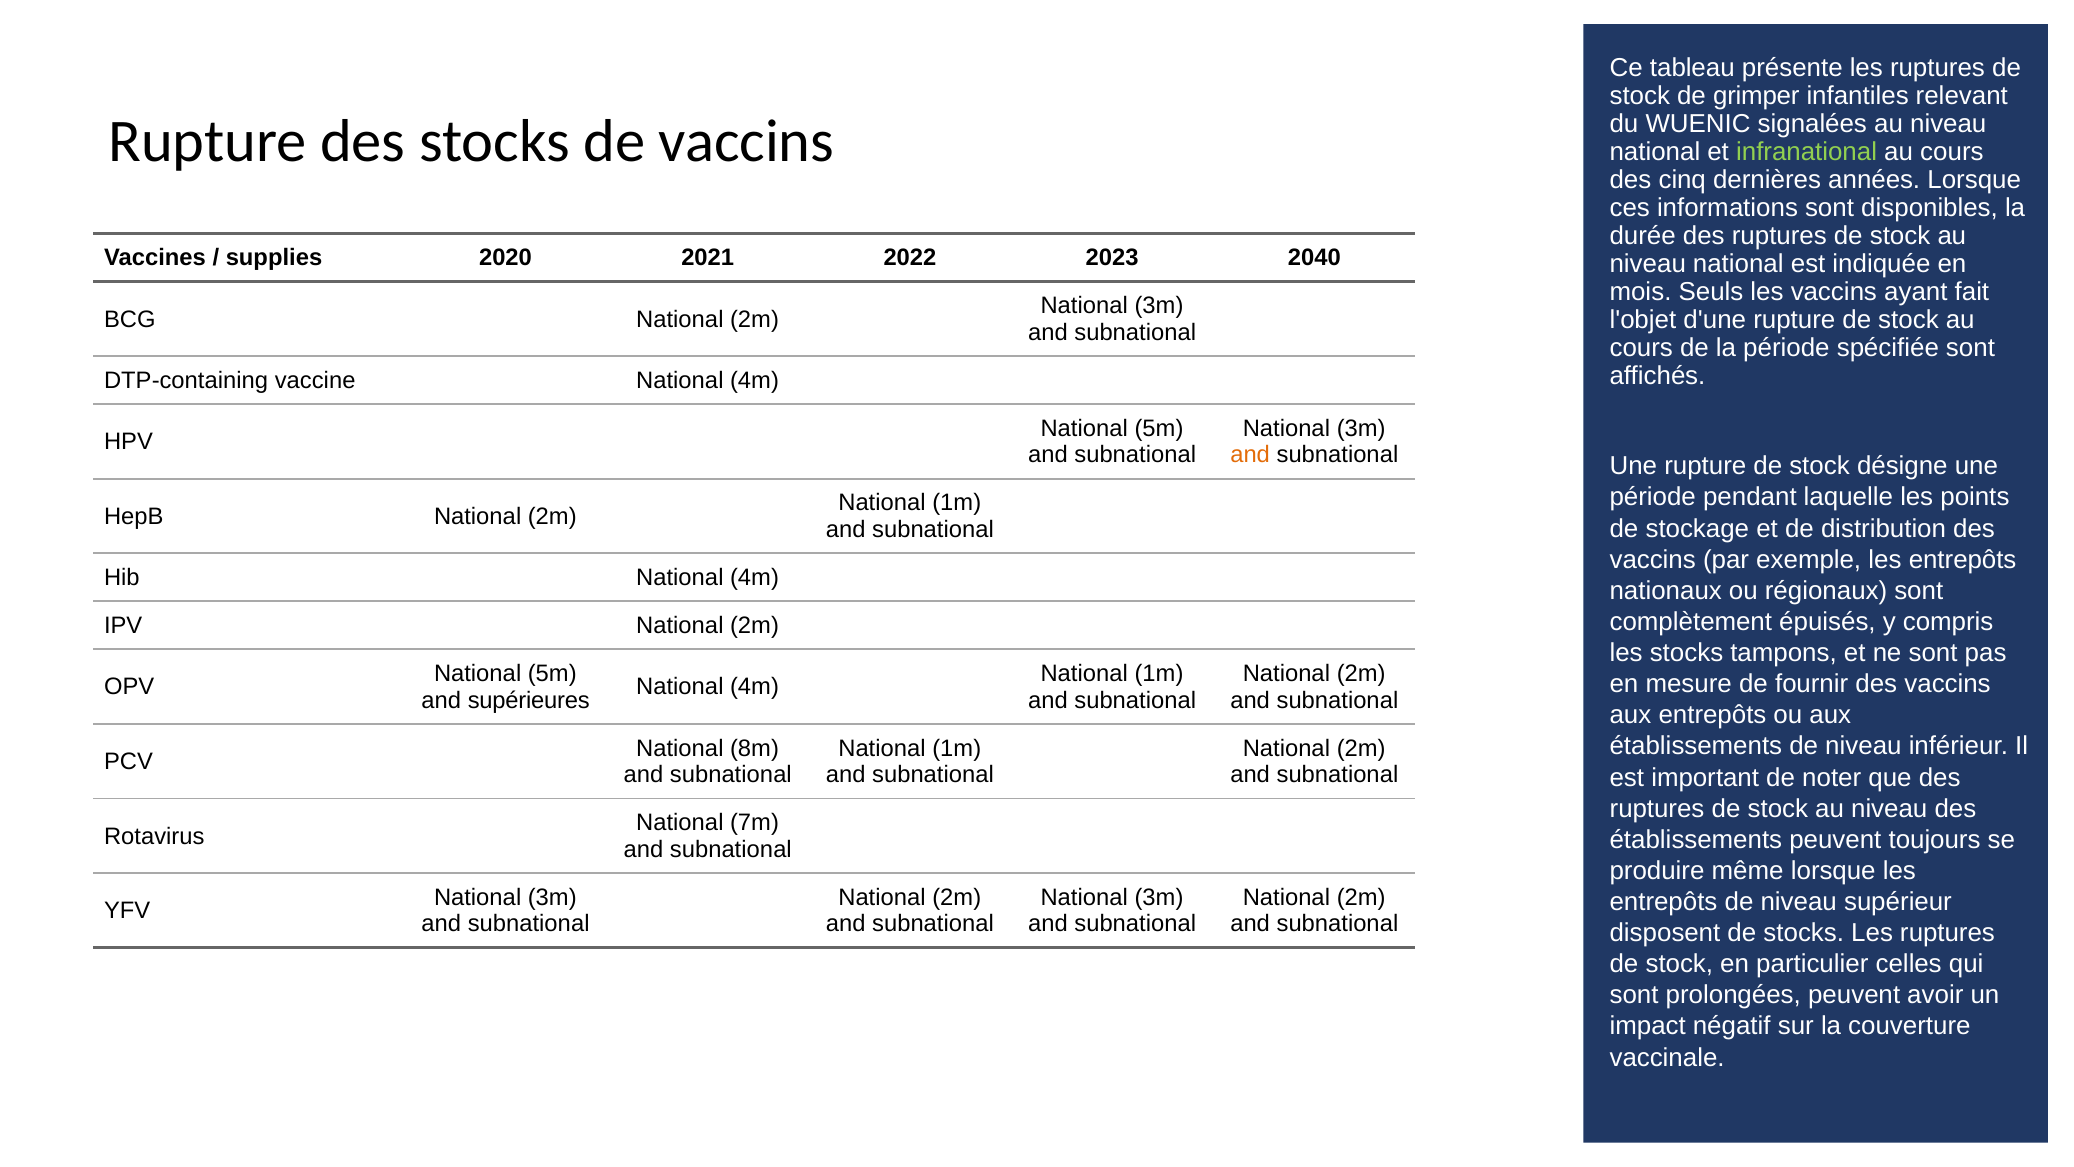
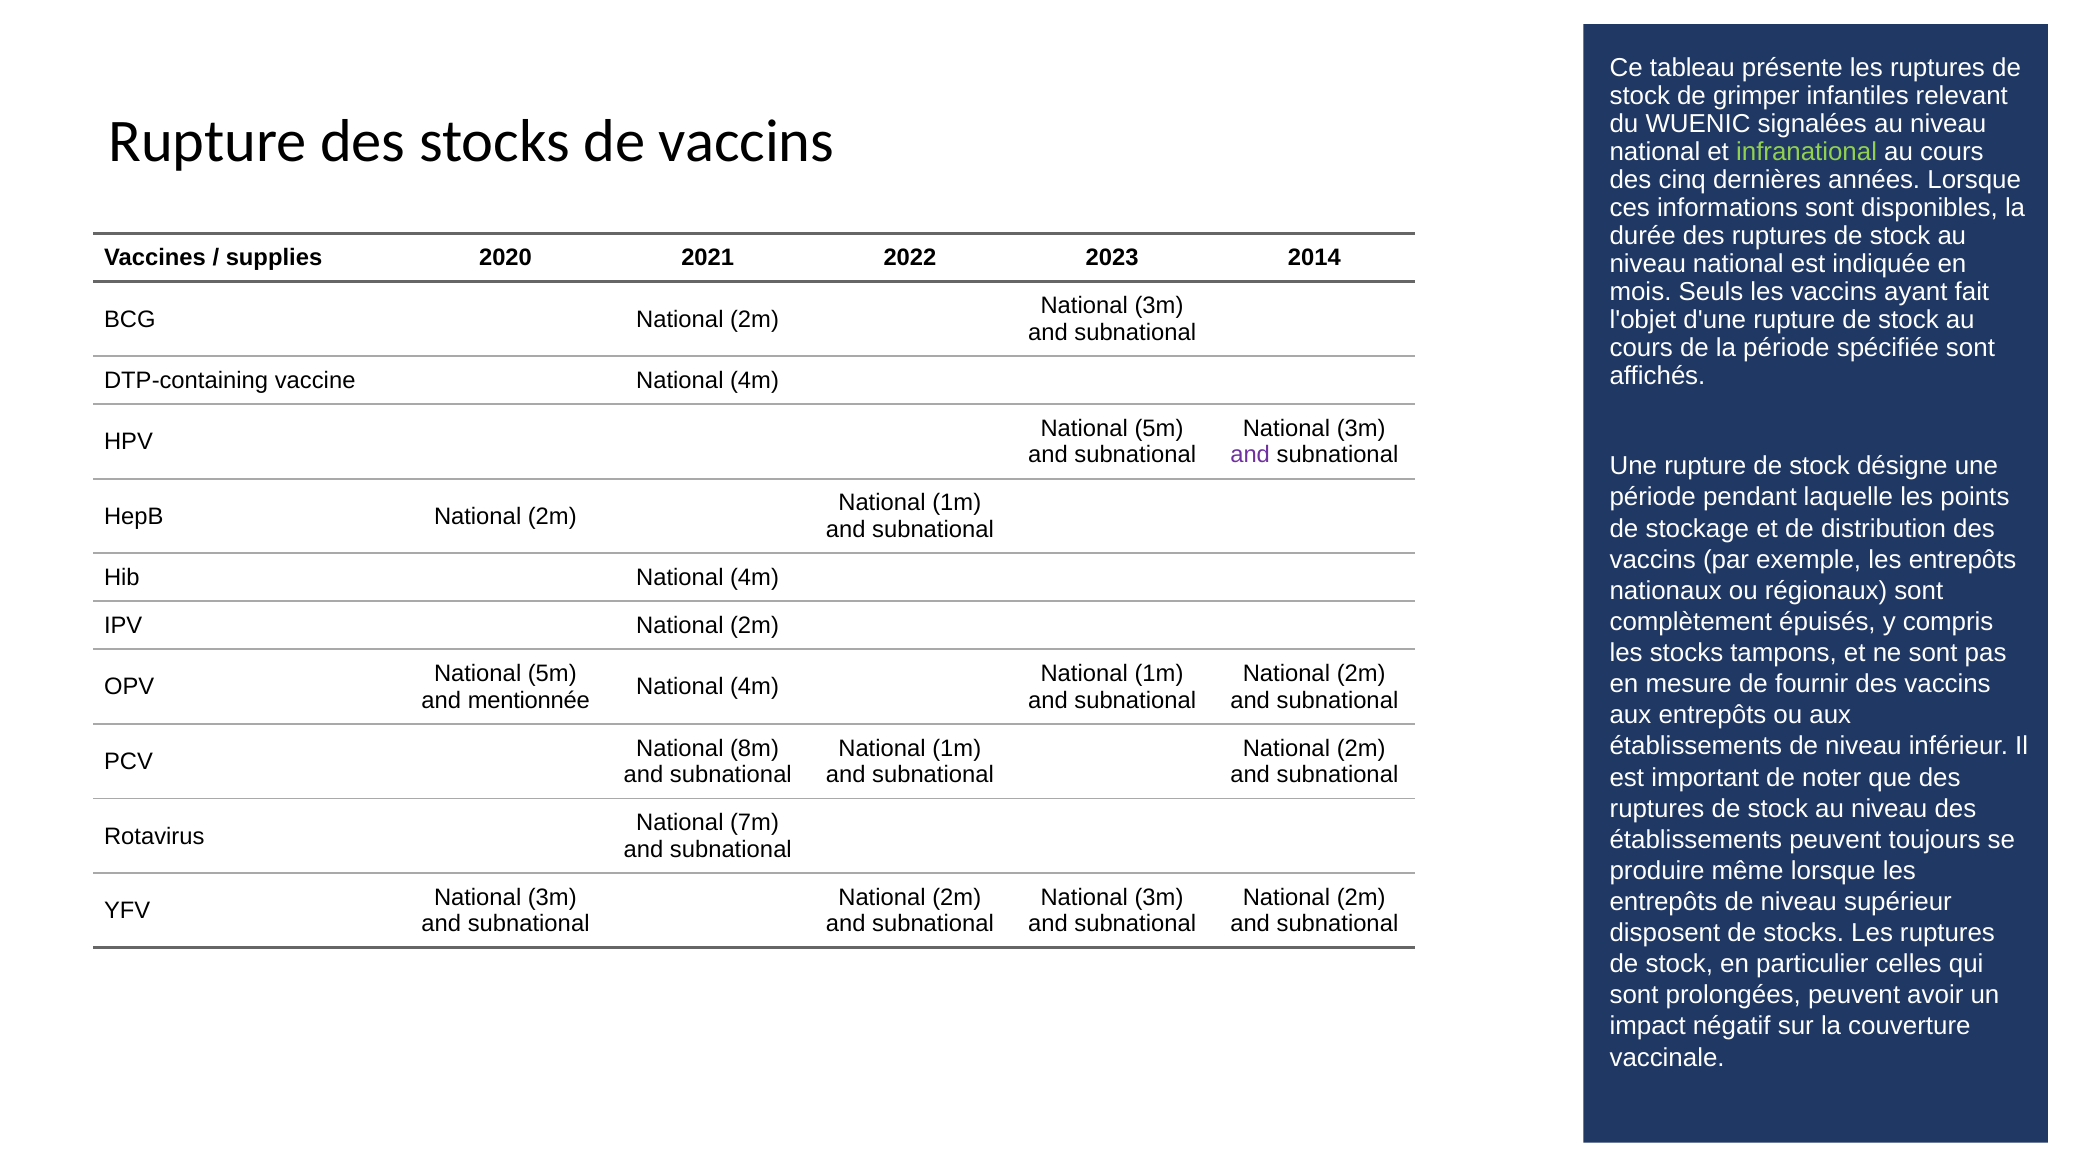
2040: 2040 -> 2014
and at (1250, 455) colour: orange -> purple
supérieures: supérieures -> mentionnée
